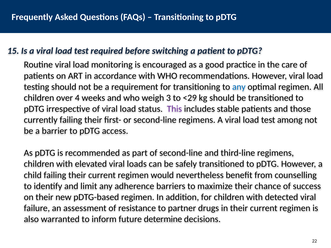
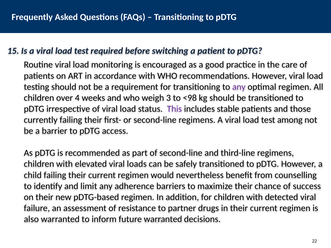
any at (239, 87) colour: blue -> purple
<29: <29 -> <98
future determine: determine -> warranted
